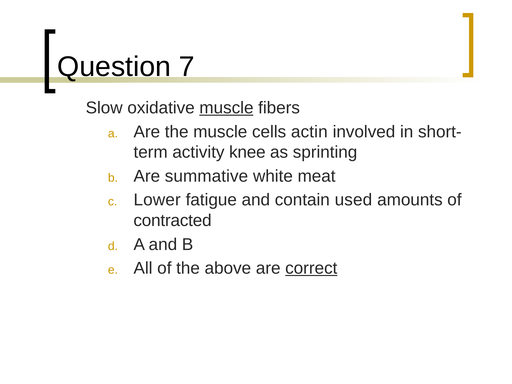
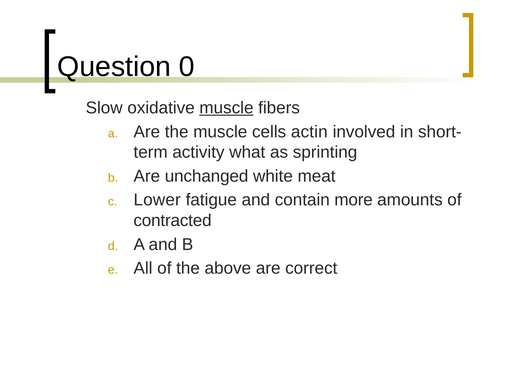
7: 7 -> 0
knee: knee -> what
summative: summative -> unchanged
used: used -> more
correct underline: present -> none
